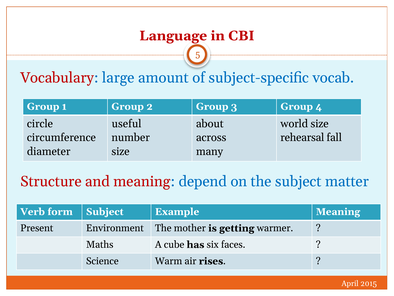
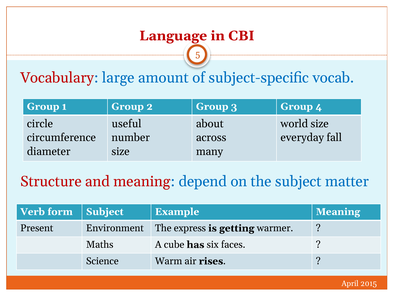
rehearsal: rehearsal -> everyday
mother: mother -> express
